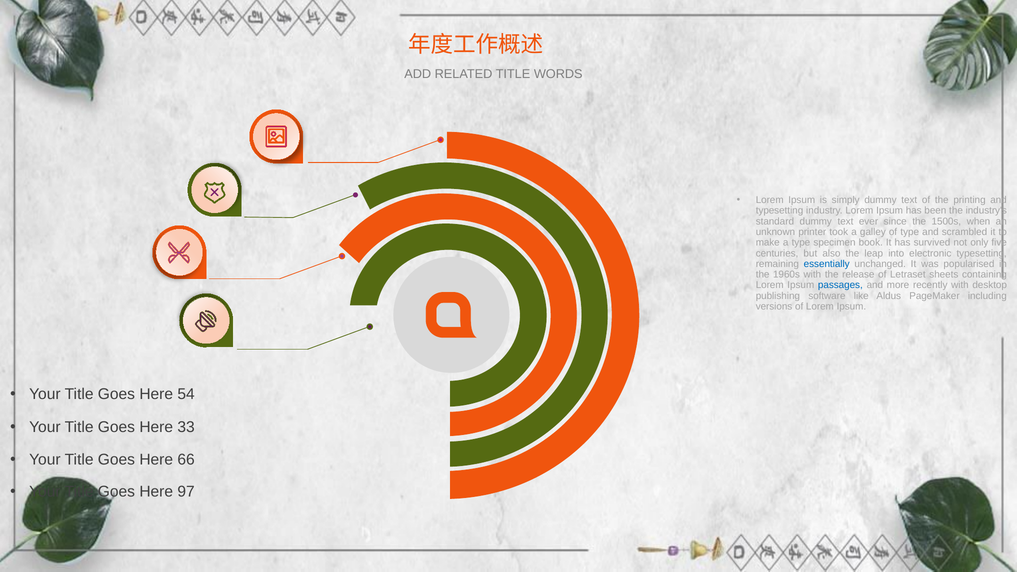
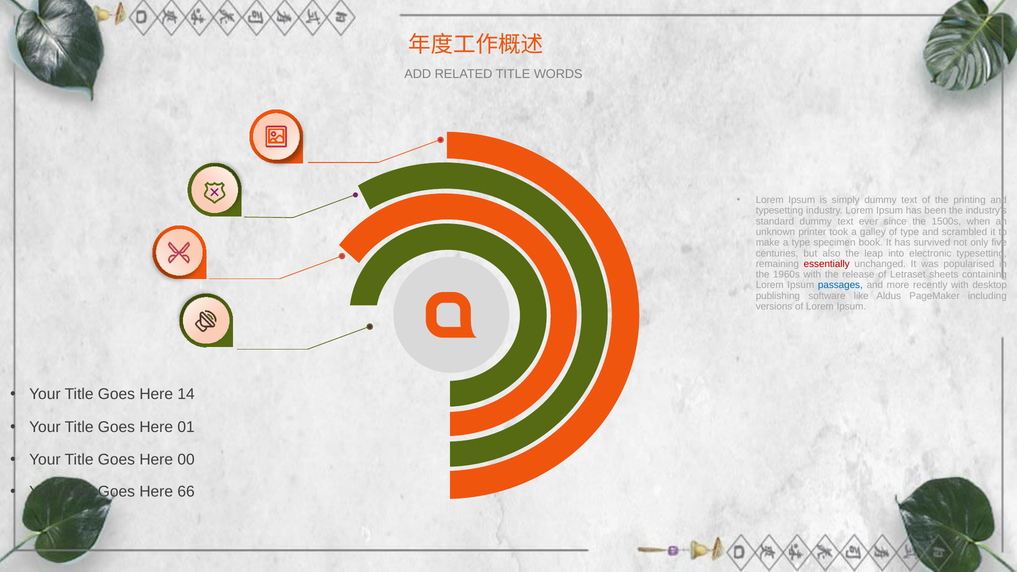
essentially colour: blue -> red
54: 54 -> 14
33: 33 -> 01
66: 66 -> 00
97: 97 -> 66
